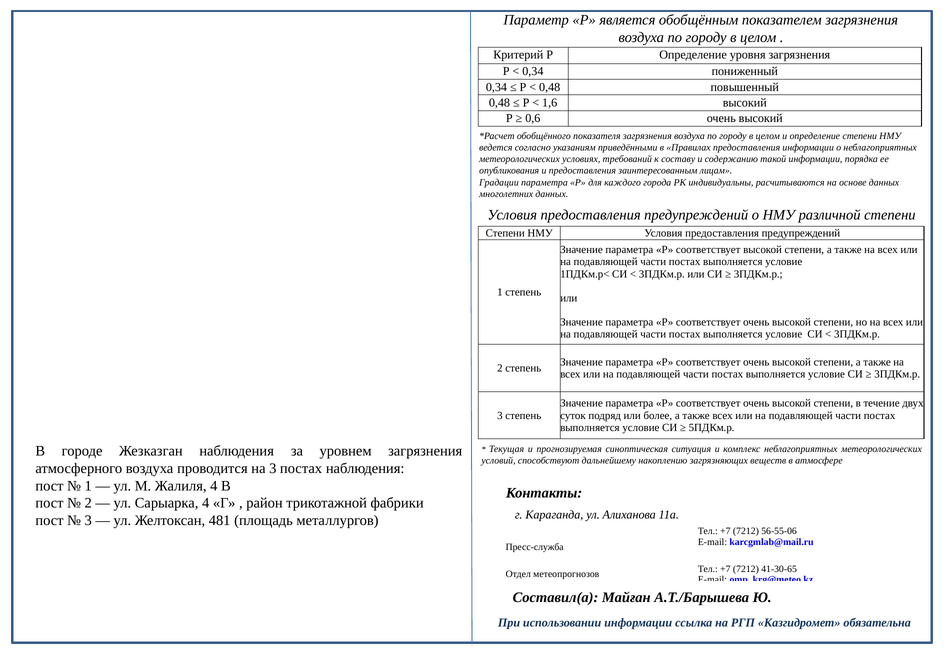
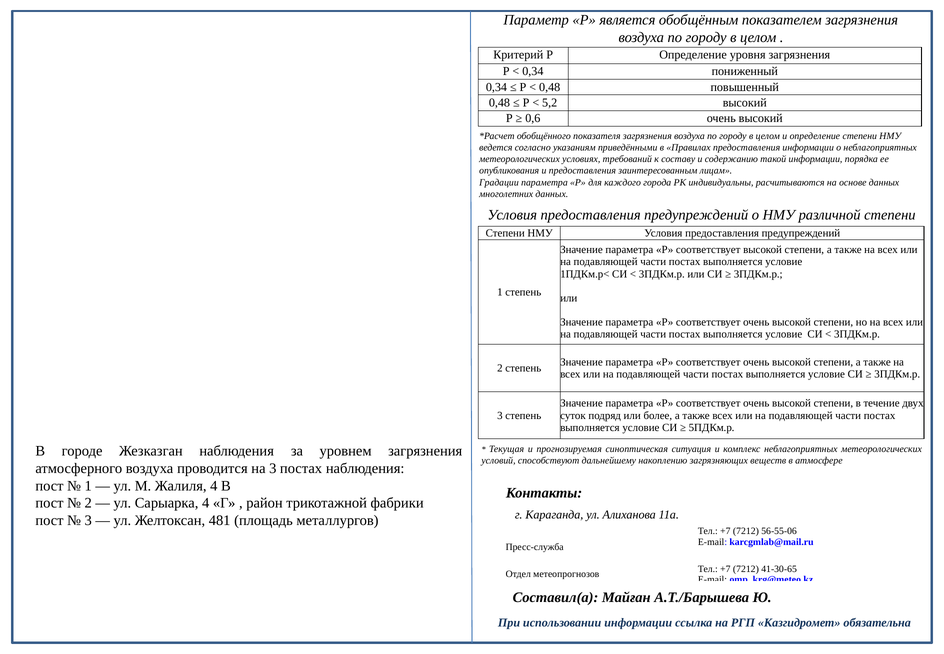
1,6: 1,6 -> 5,2
